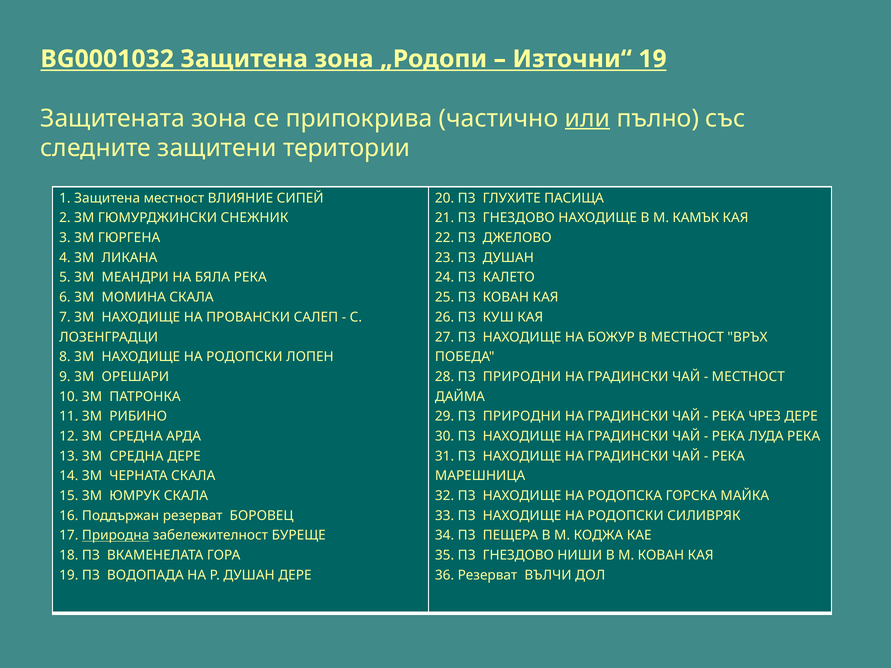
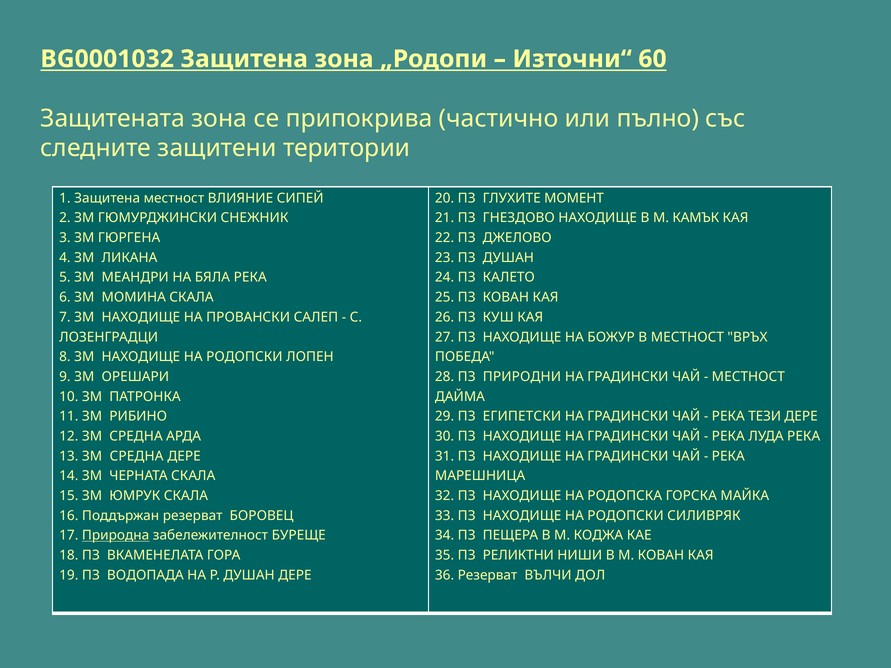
Източни“ 19: 19 -> 60
или underline: present -> none
ПАСИЩА: ПАСИЩА -> МОМЕНТ
29 ПЗ ПРИРОДНИ: ПРИРОДНИ -> ЕГИПЕТСКИ
ЧРЕЗ: ЧРЕЗ -> ТЕЗИ
35 ПЗ ГНЕЗДОВО: ГНЕЗДОВО -> РЕЛИКТНИ
